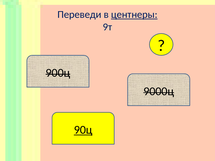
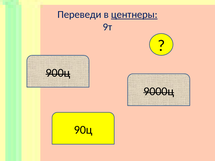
90ц underline: present -> none
